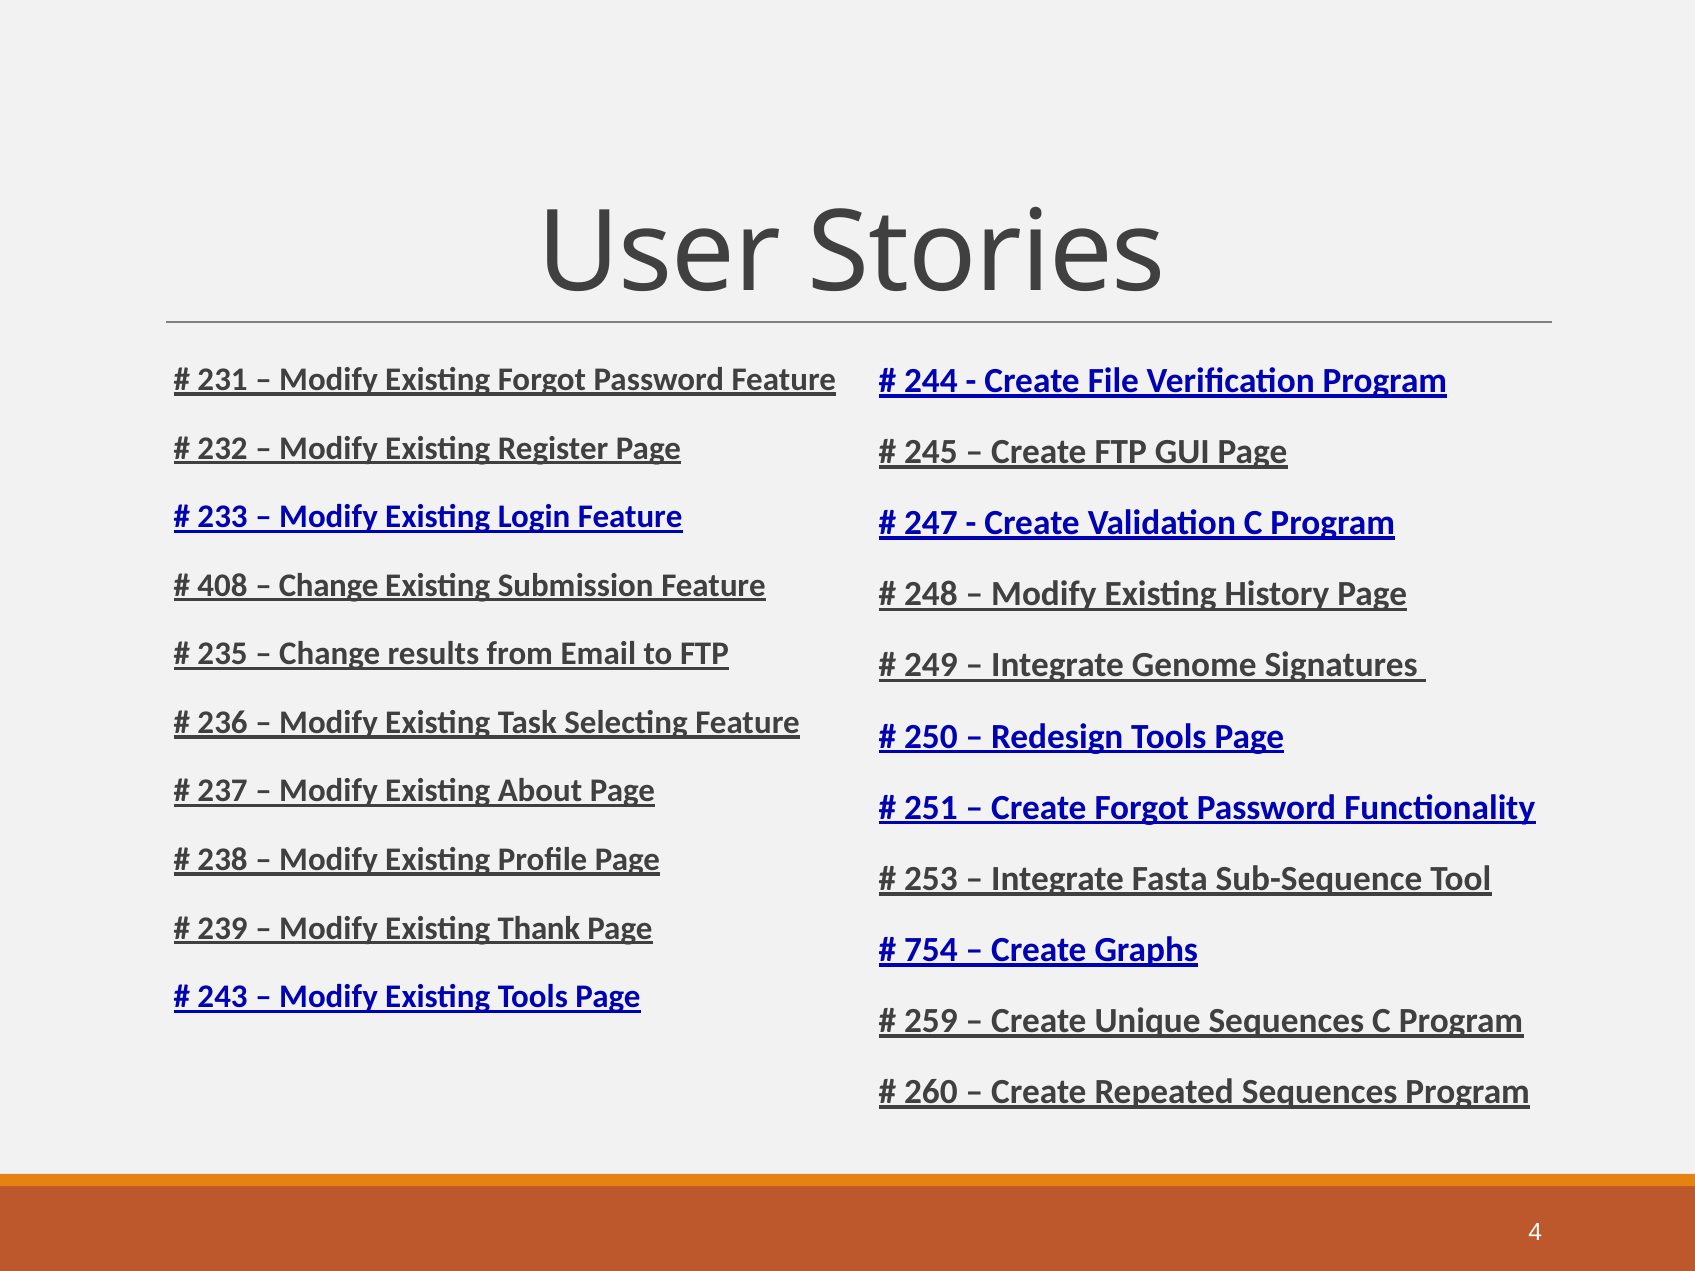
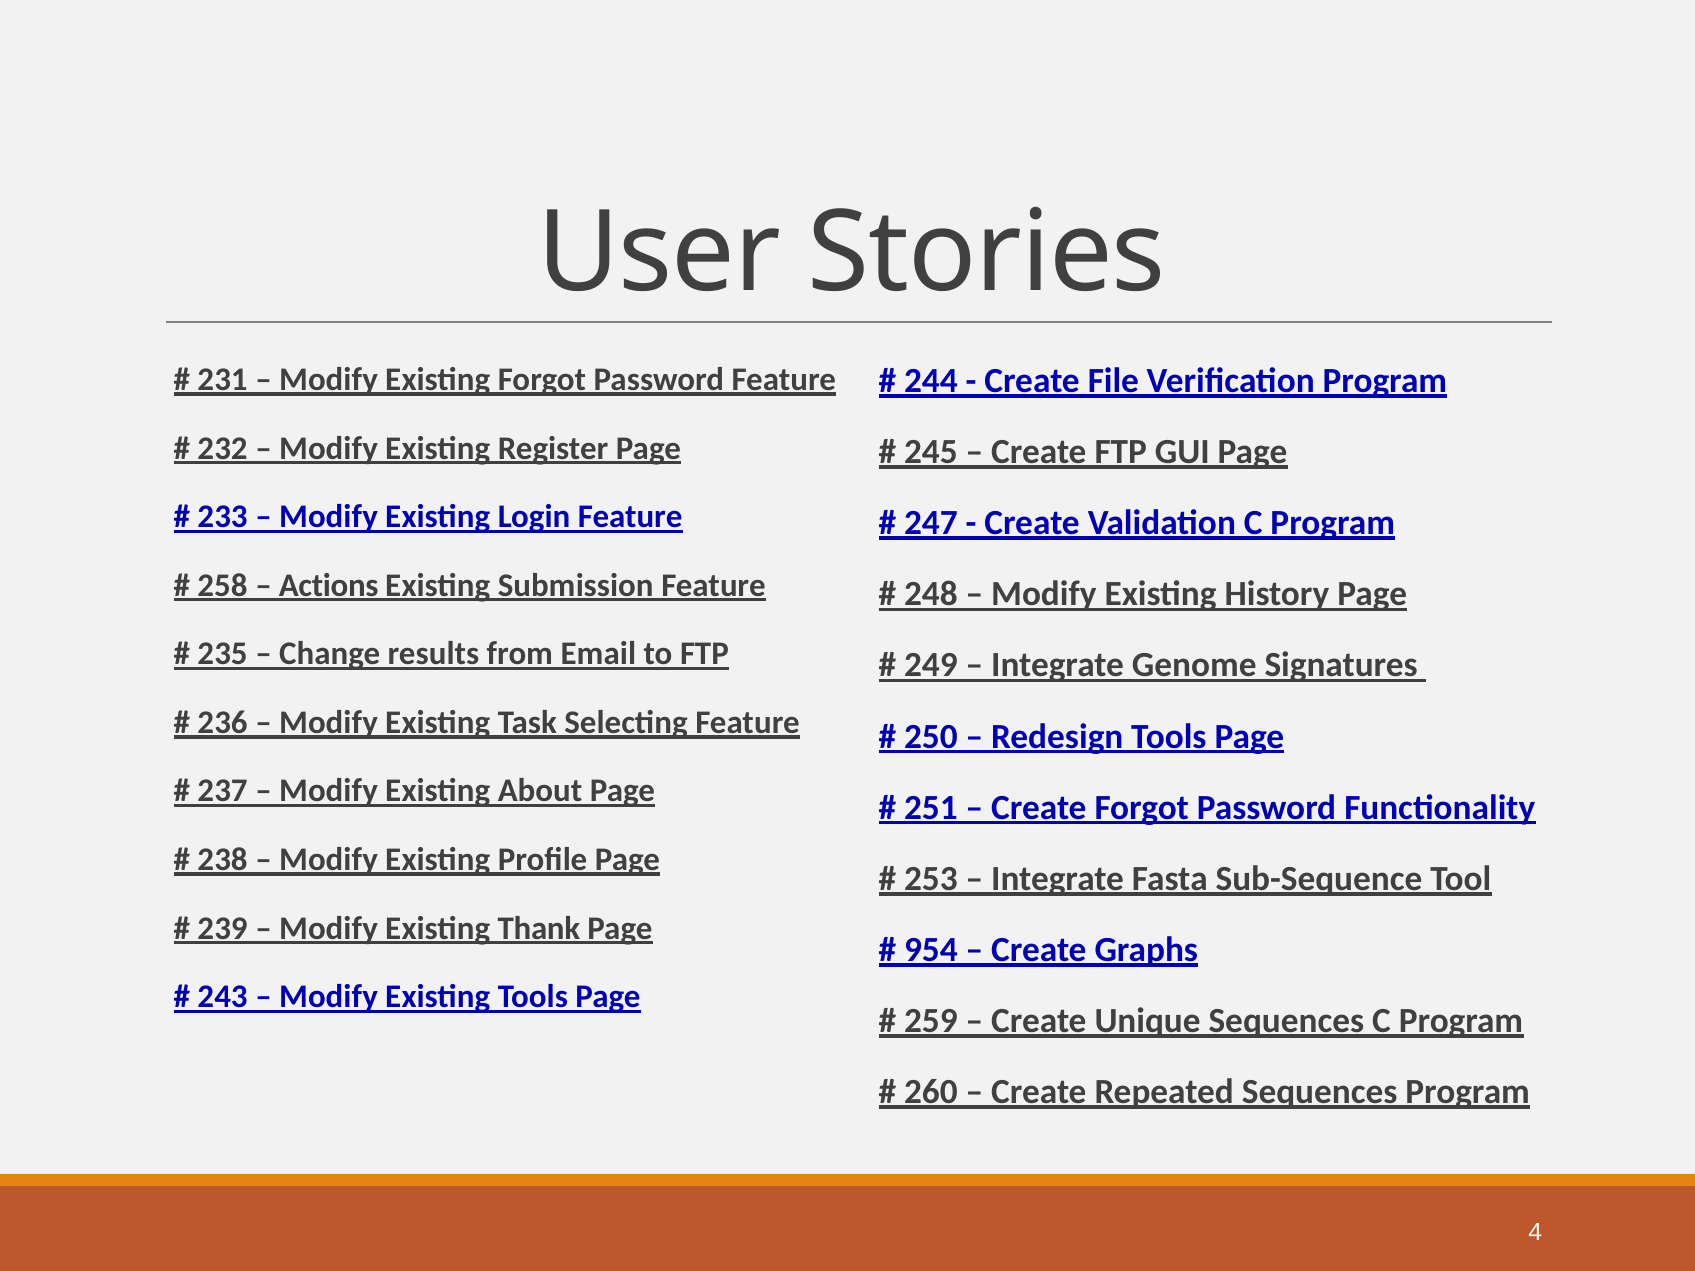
408: 408 -> 258
Change at (329, 585): Change -> Actions
754: 754 -> 954
